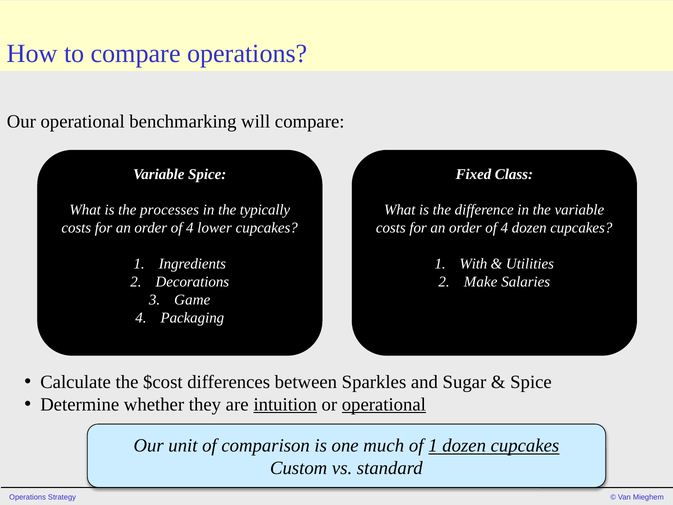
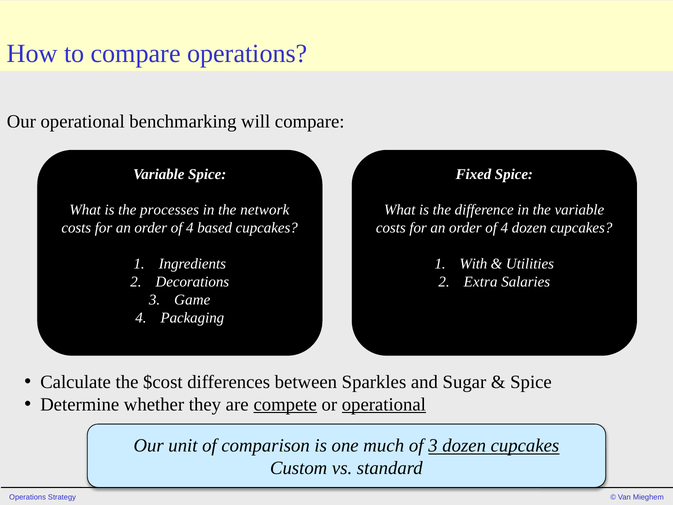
Fixed Class: Class -> Spice
typically: typically -> network
lower: lower -> based
Make: Make -> Extra
intuition: intuition -> compete
of 1: 1 -> 3
